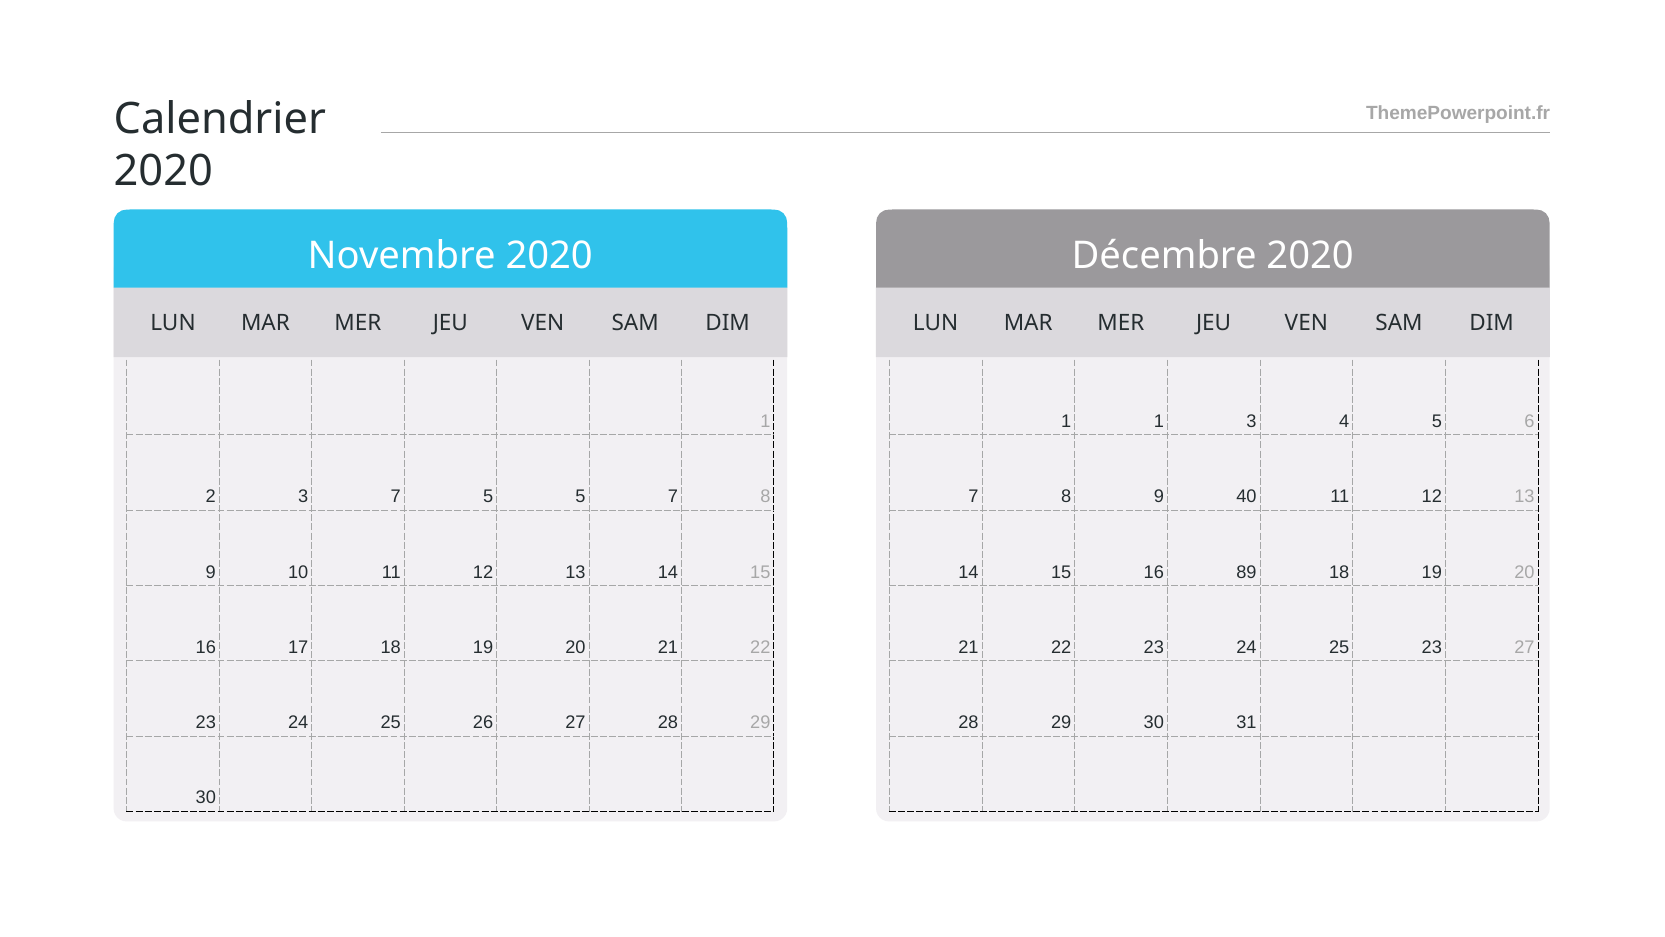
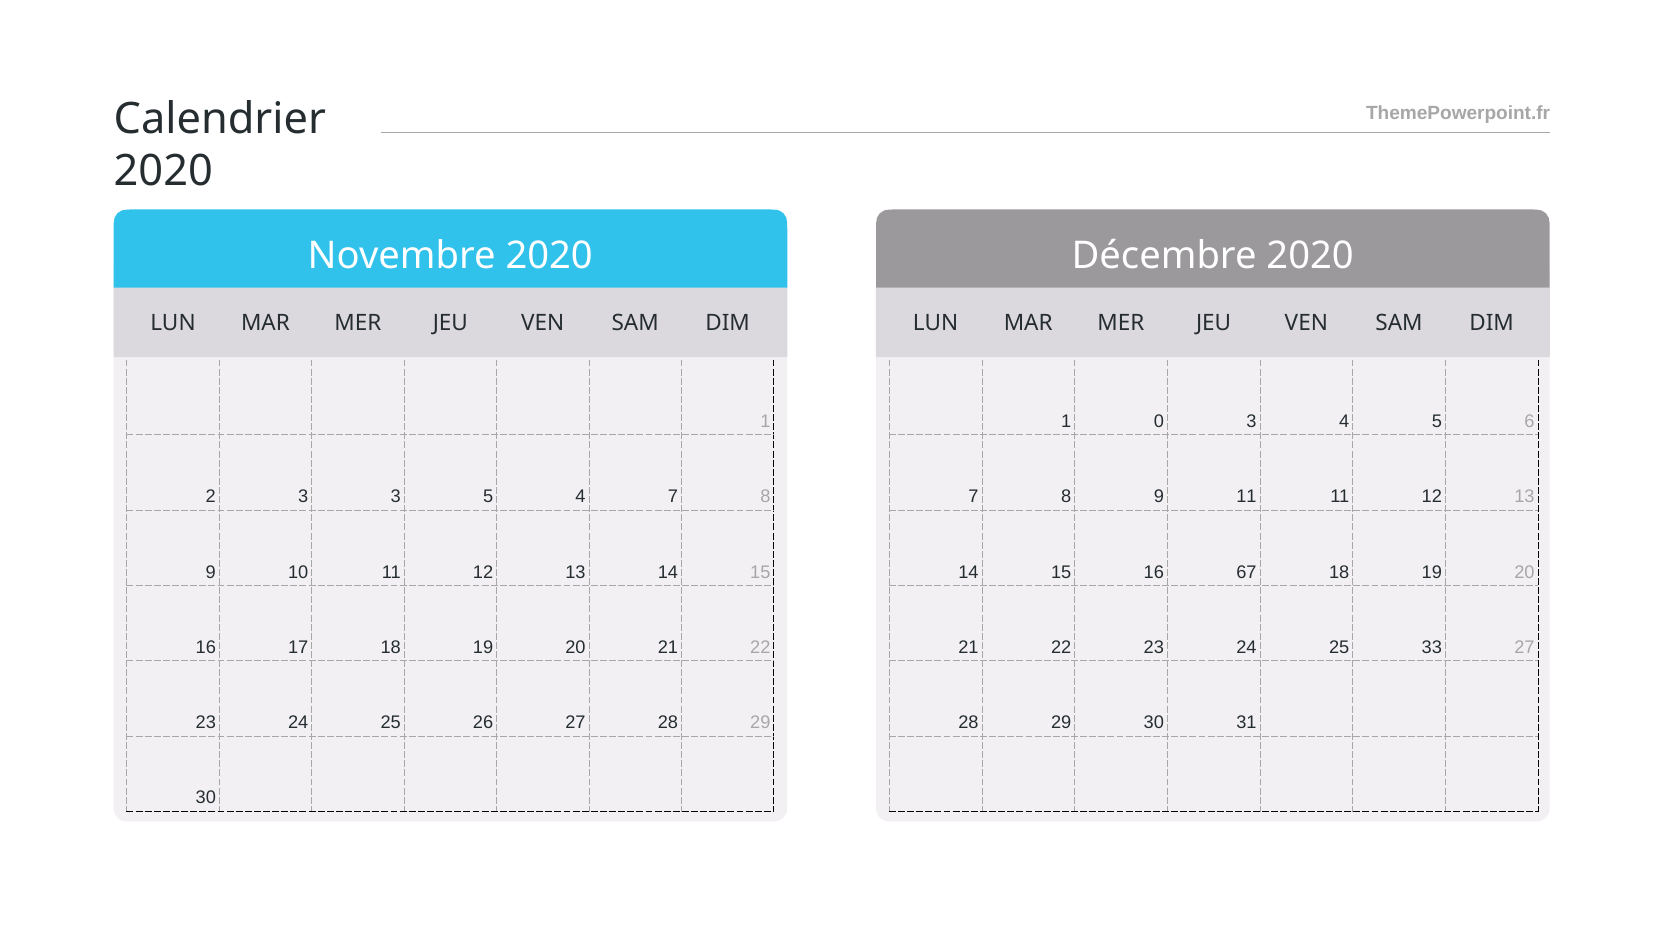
1 1: 1 -> 0
3 7: 7 -> 3
5 5: 5 -> 4
9 40: 40 -> 11
89: 89 -> 67
25 23: 23 -> 33
